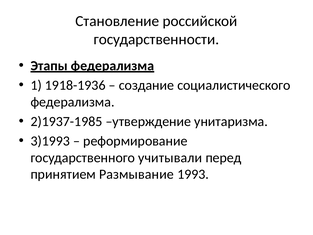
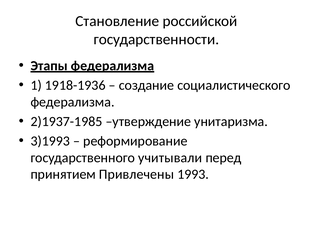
Размывание: Размывание -> Привлечены
